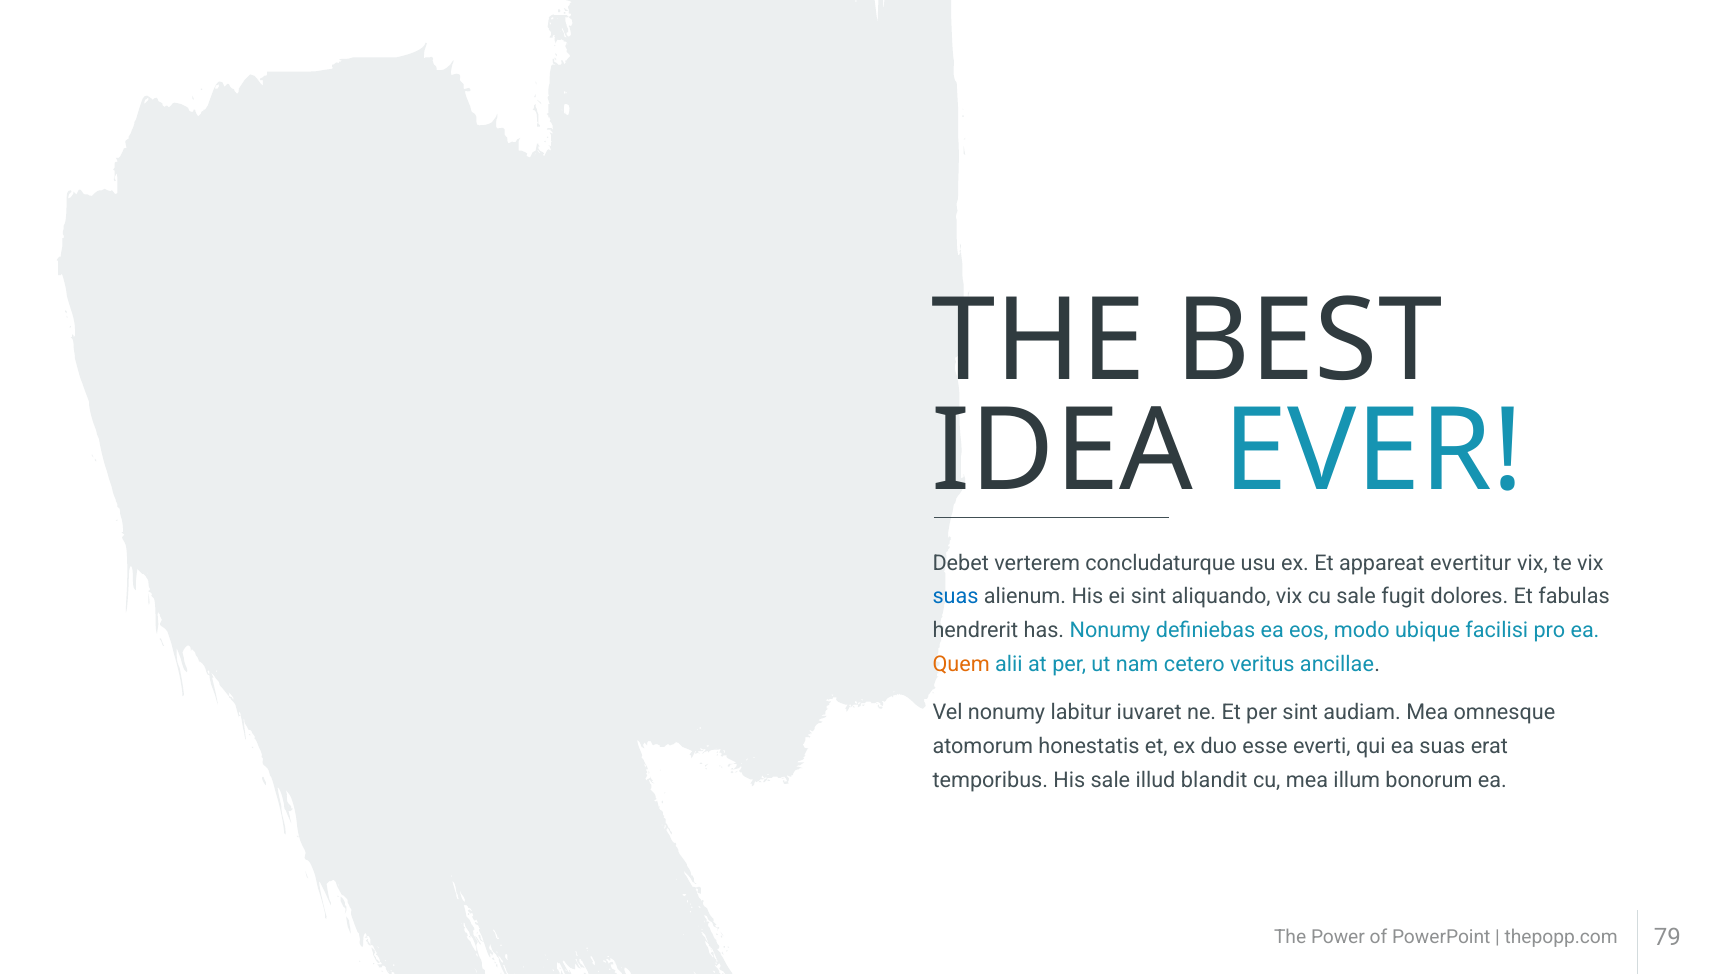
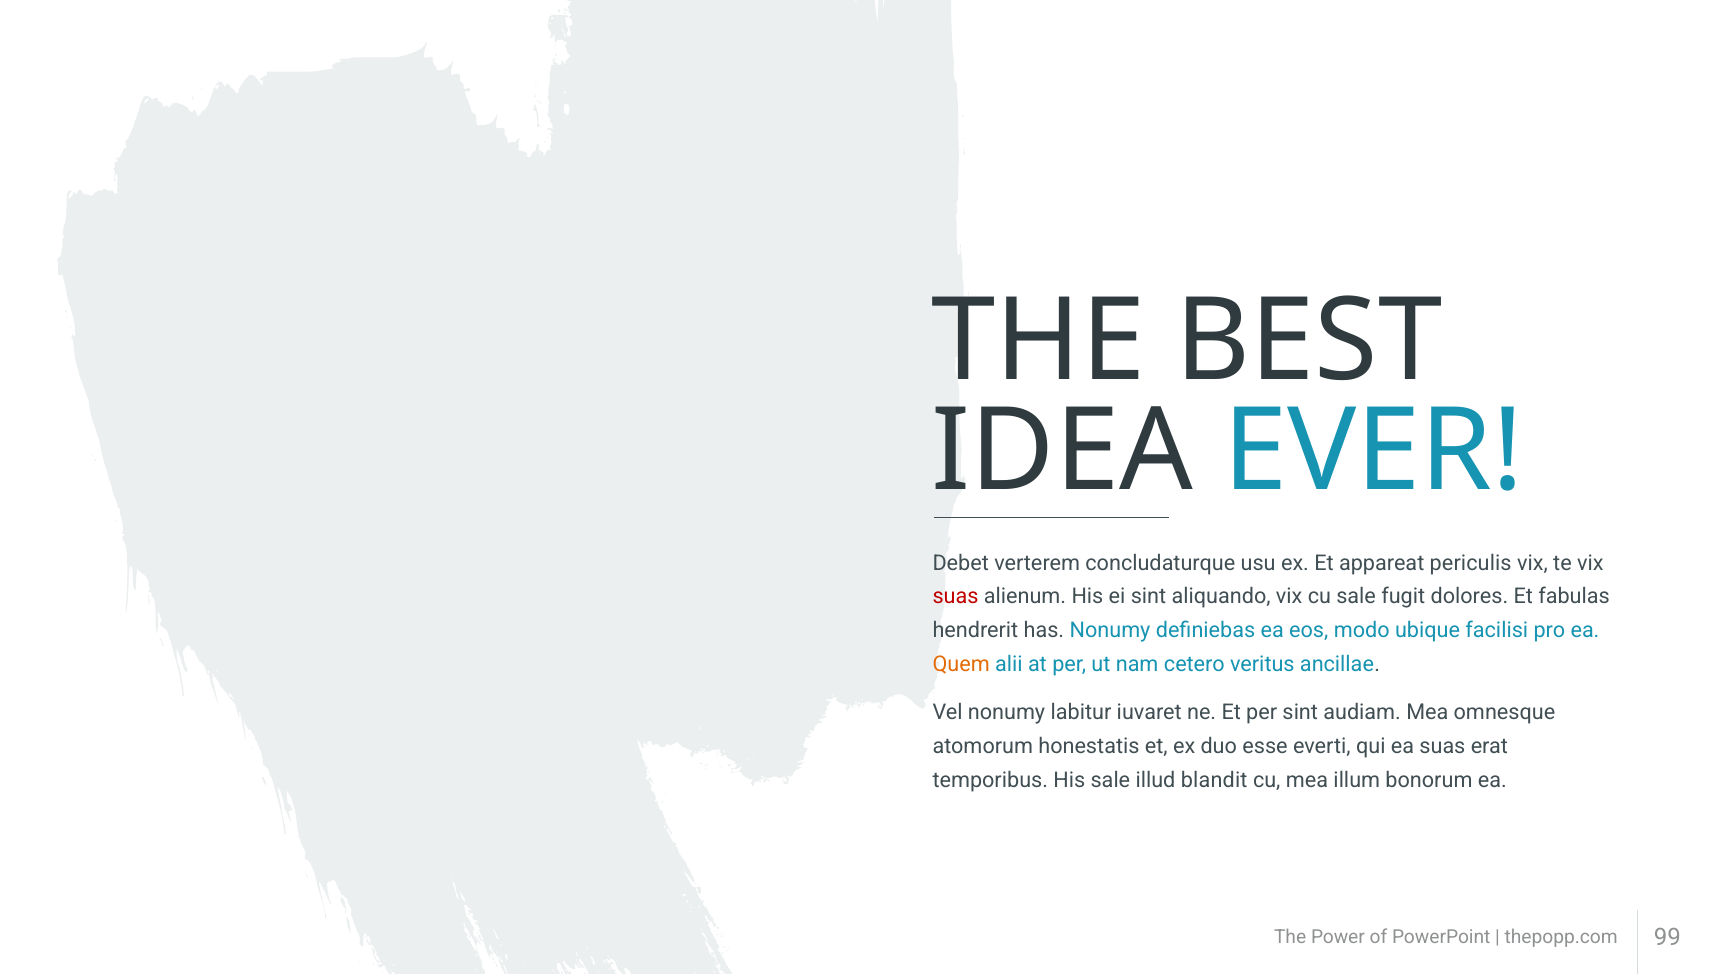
evertitur: evertitur -> periculis
suas at (956, 597) colour: blue -> red
79: 79 -> 99
